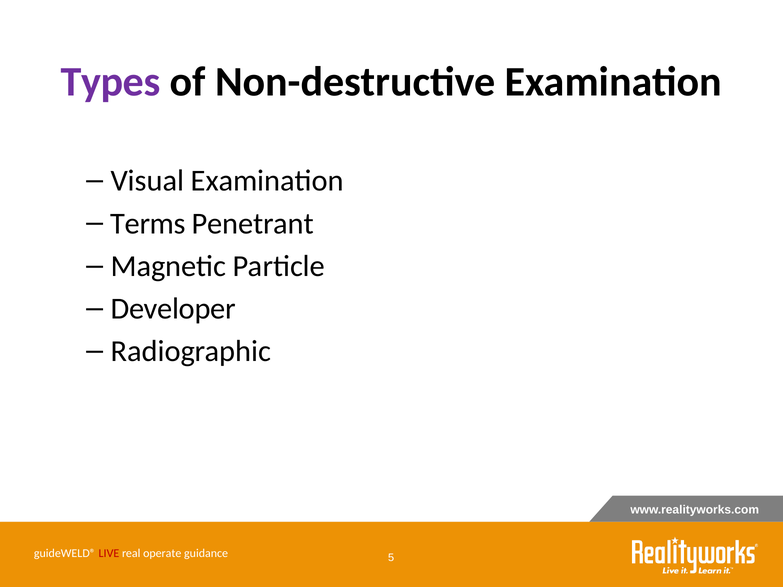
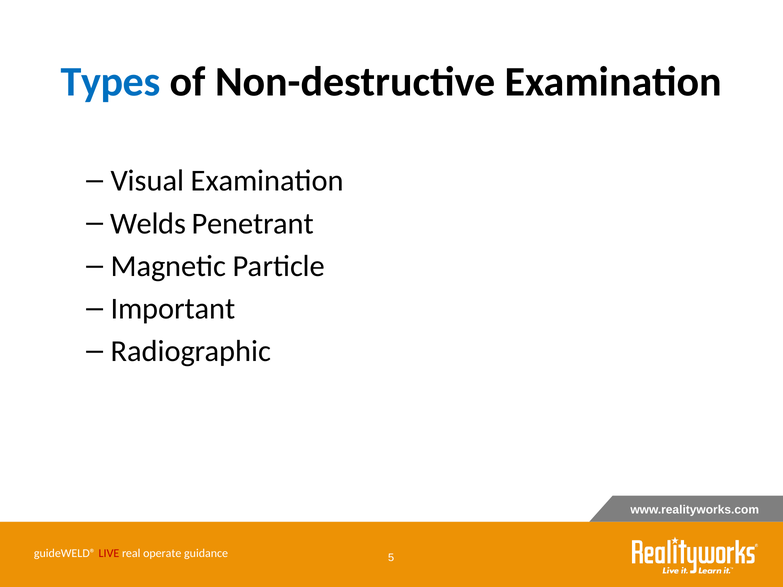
Types colour: purple -> blue
Terms: Terms -> Welds
Developer: Developer -> Important
